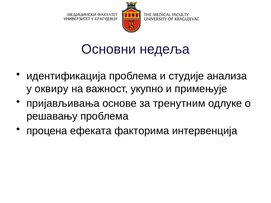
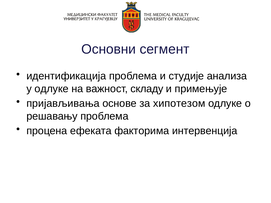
недеља: недеља -> сегмент
у оквиру: оквиру -> одлуке
укупно: укупно -> складу
тренутним: тренутним -> хипотезом
